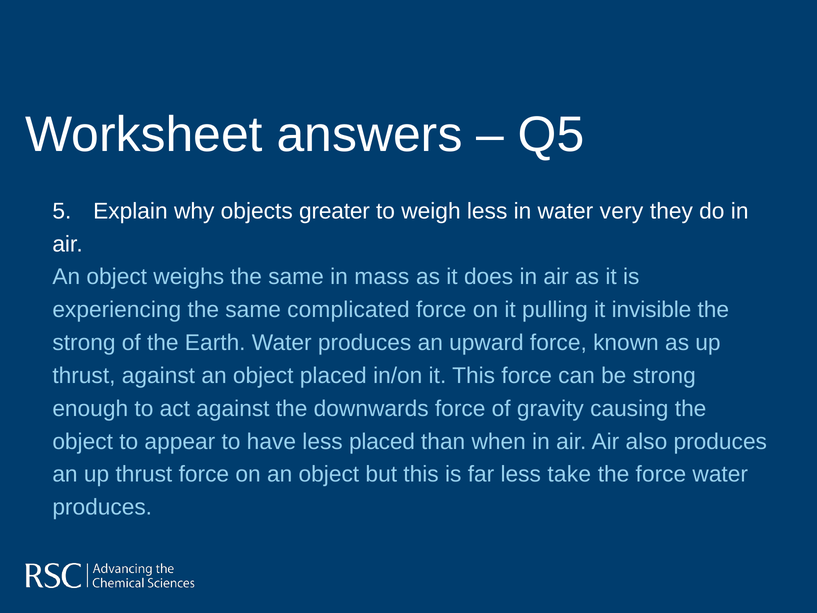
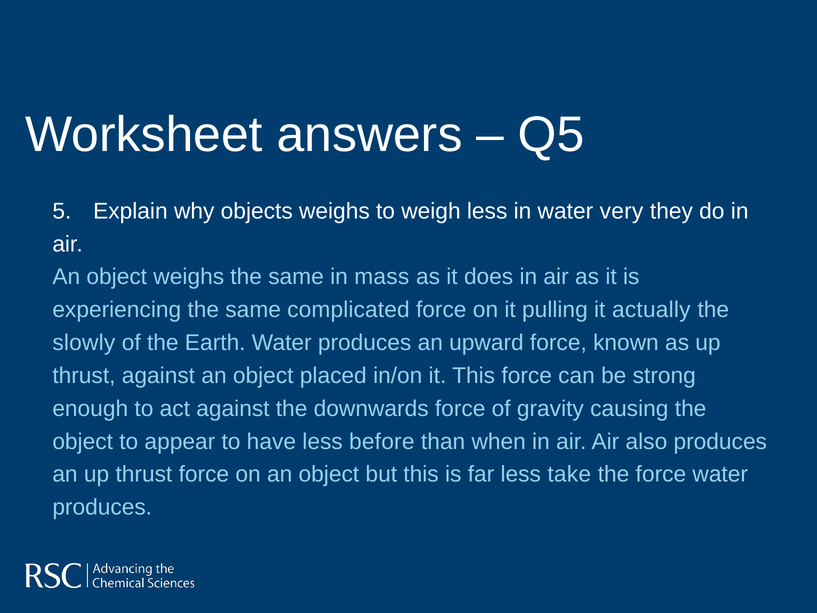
objects greater: greater -> weighs
invisible: invisible -> actually
strong at (84, 343): strong -> slowly
less placed: placed -> before
